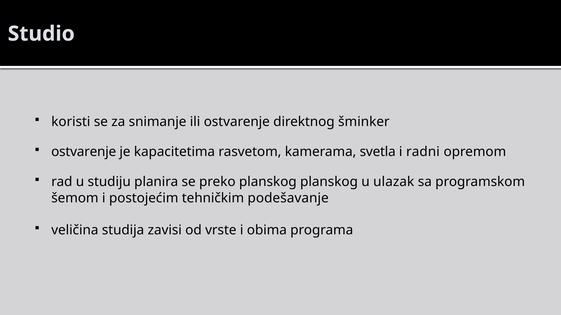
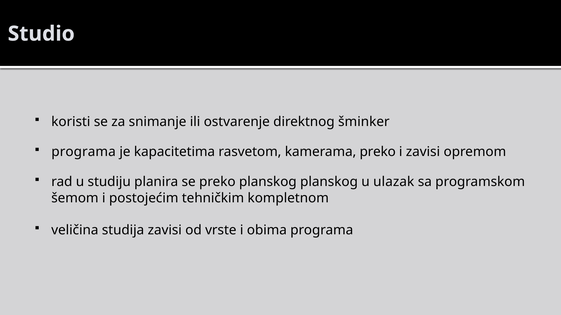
ostvarenje at (84, 152): ostvarenje -> programa
kamerama svetla: svetla -> preko
i radni: radni -> zavisi
podešavanje: podešavanje -> kompletnom
